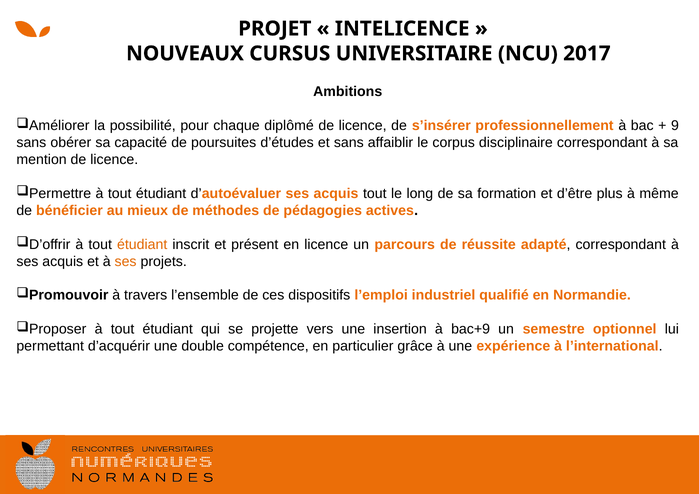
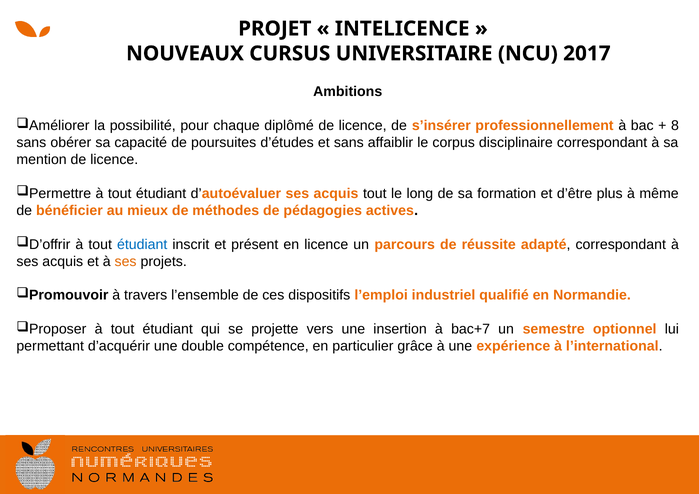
9: 9 -> 8
étudiant at (142, 245) colour: orange -> blue
bac+9: bac+9 -> bac+7
